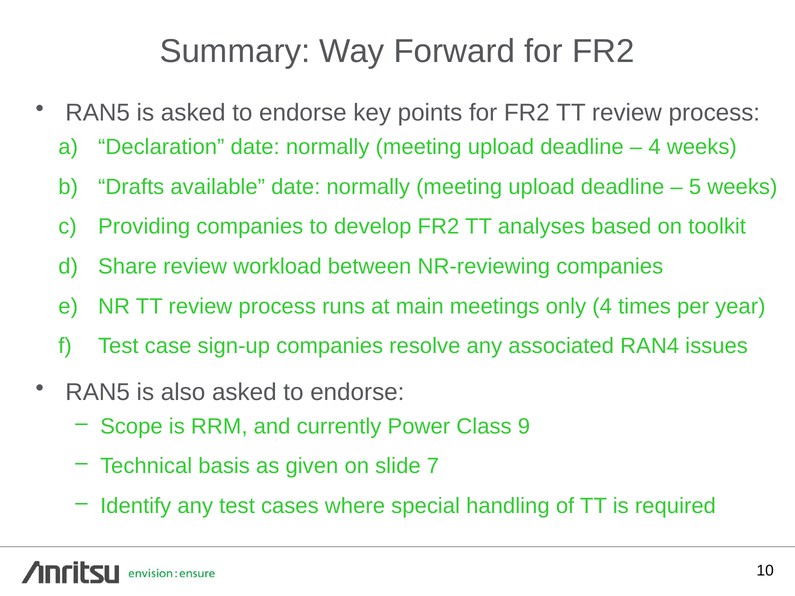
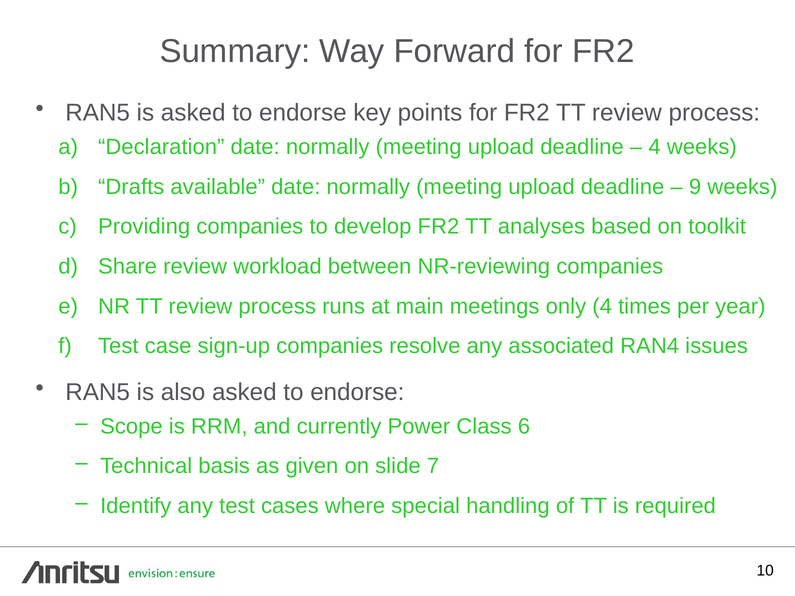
5: 5 -> 9
9: 9 -> 6
